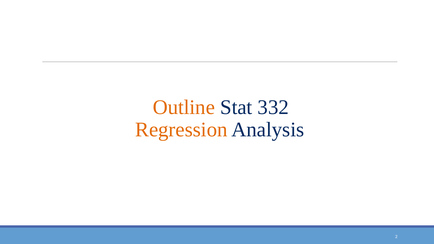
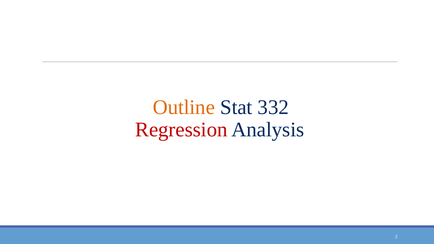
Regression colour: orange -> red
